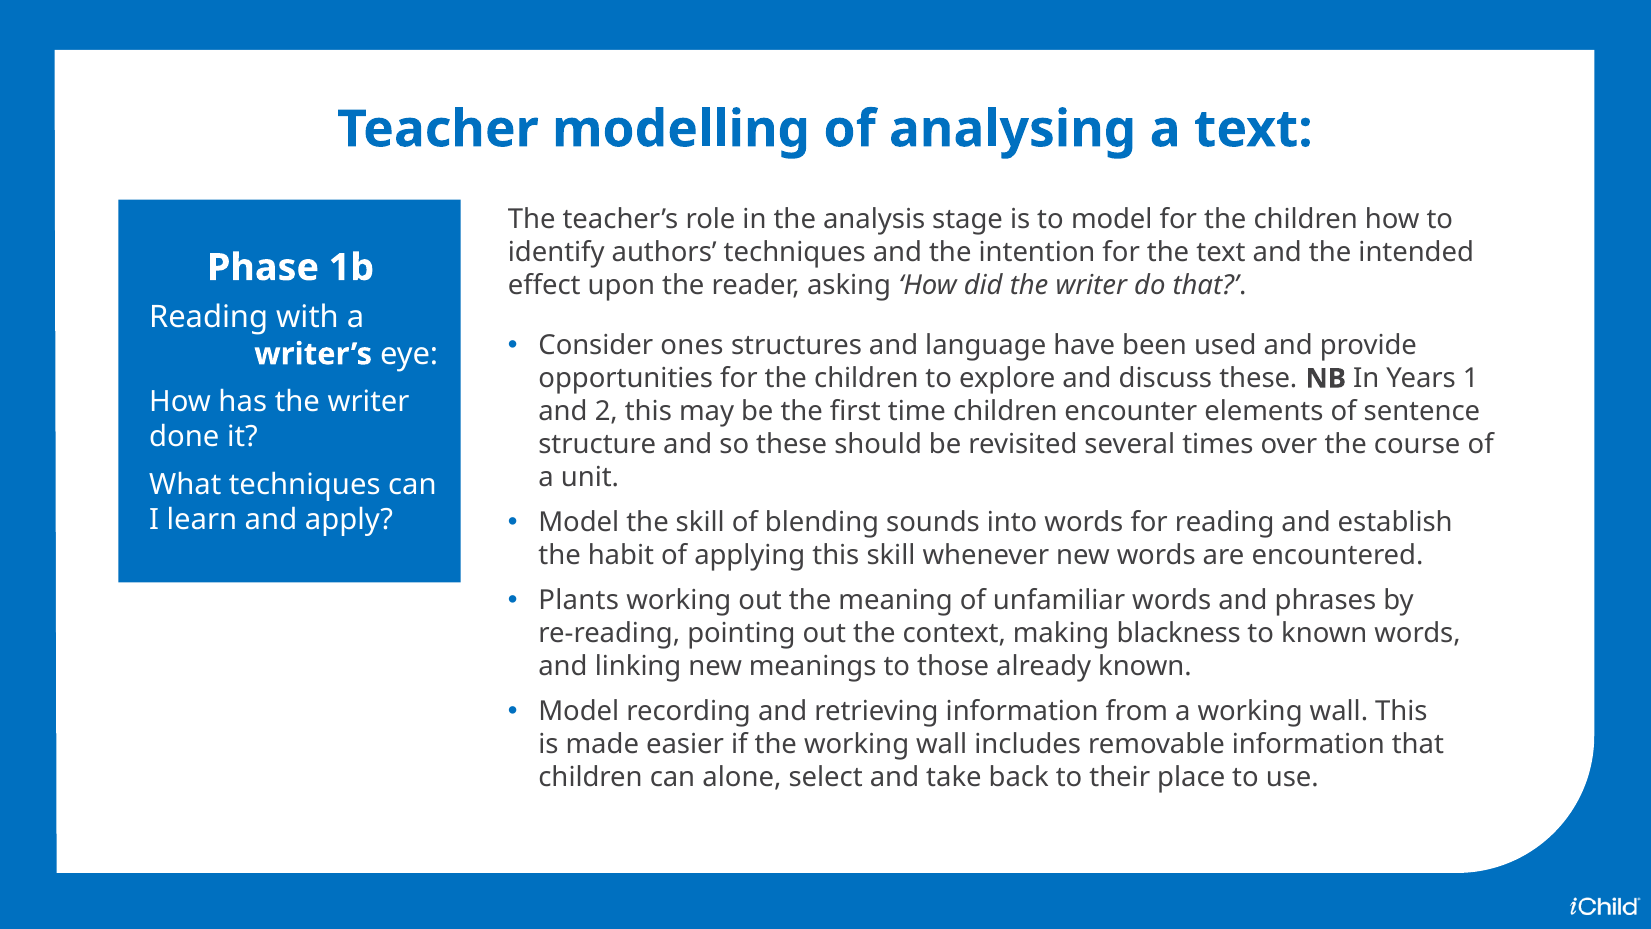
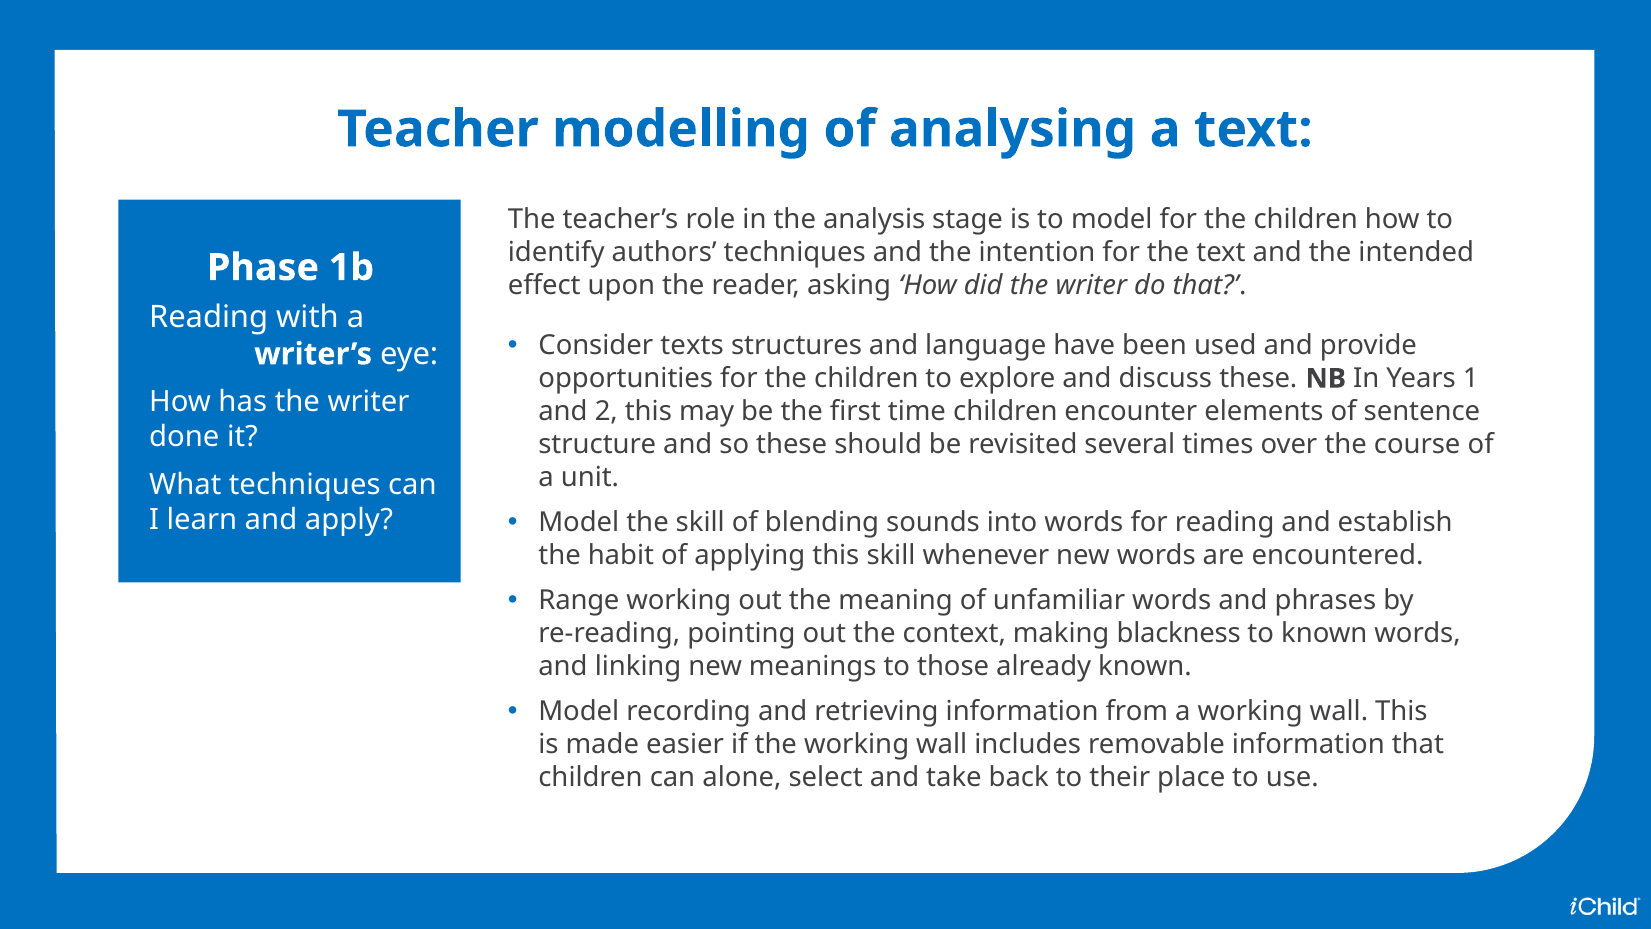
ones: ones -> texts
Plants: Plants -> Range
